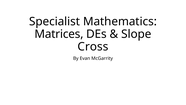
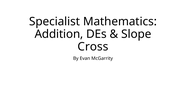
Matrices: Matrices -> Addition
